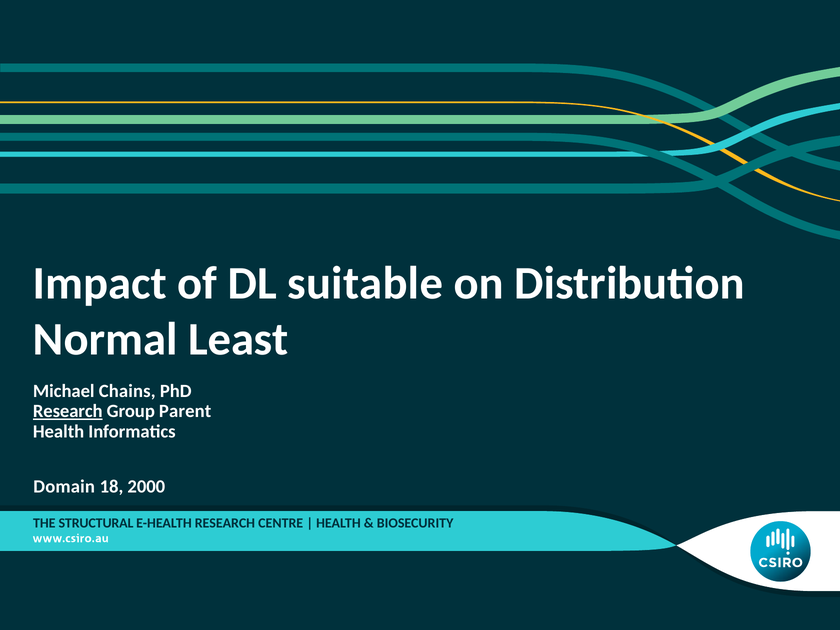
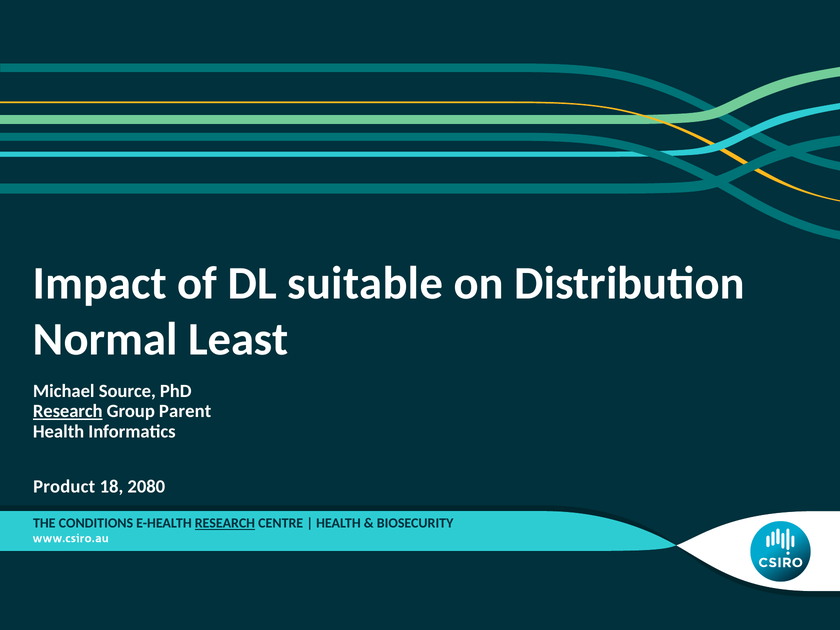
Chains: Chains -> Source
Domain: Domain -> Product
2000: 2000 -> 2080
STRUCTURAL: STRUCTURAL -> CONDITIONS
RESEARCH at (225, 523) underline: none -> present
